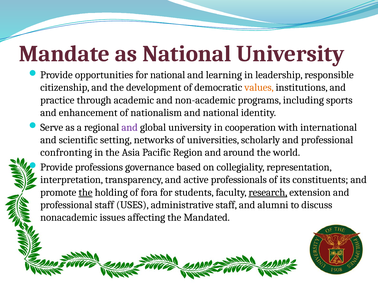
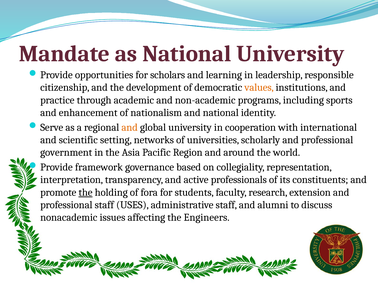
for national: national -> scholars
and at (130, 128) colour: purple -> orange
confronting: confronting -> government
professions: professions -> framework
research underline: present -> none
Mandated: Mandated -> Engineers
